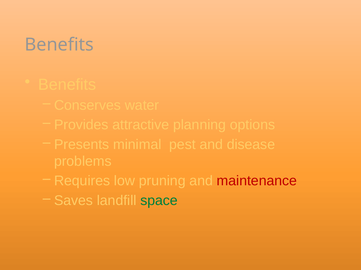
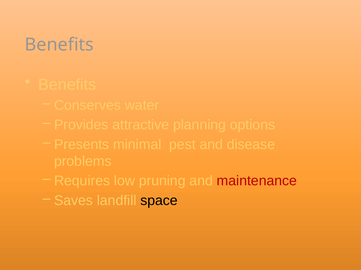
space colour: green -> black
